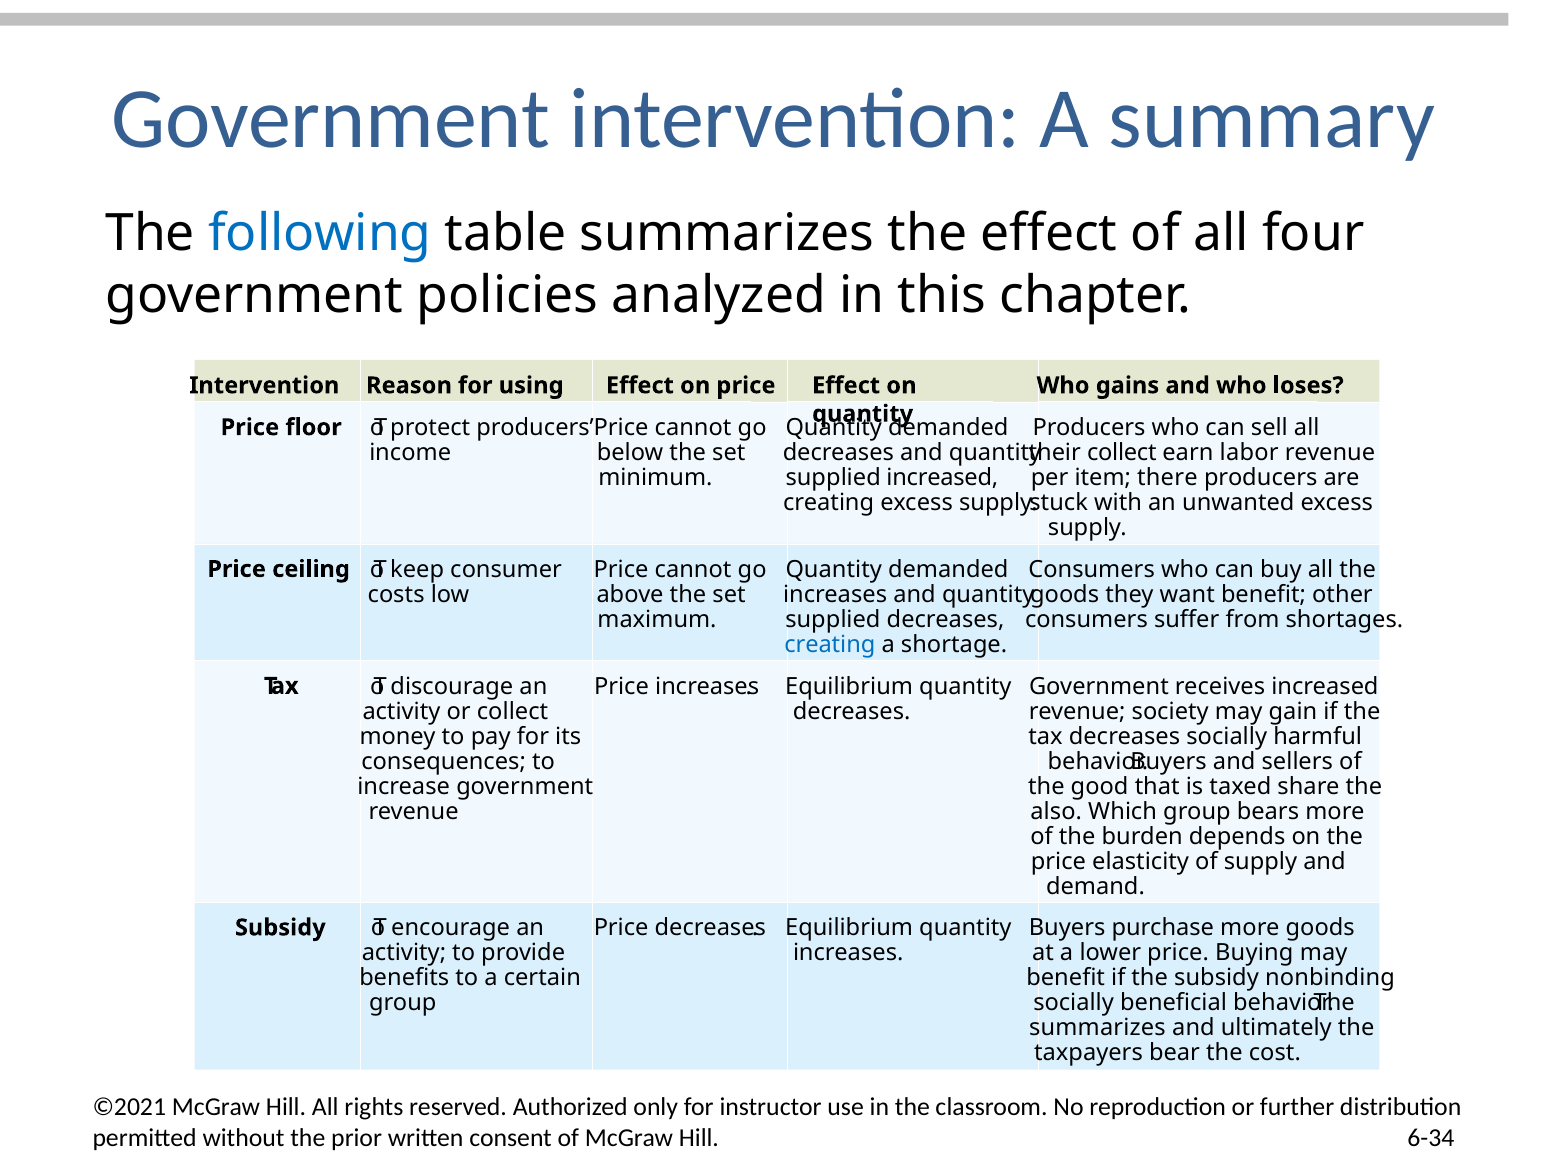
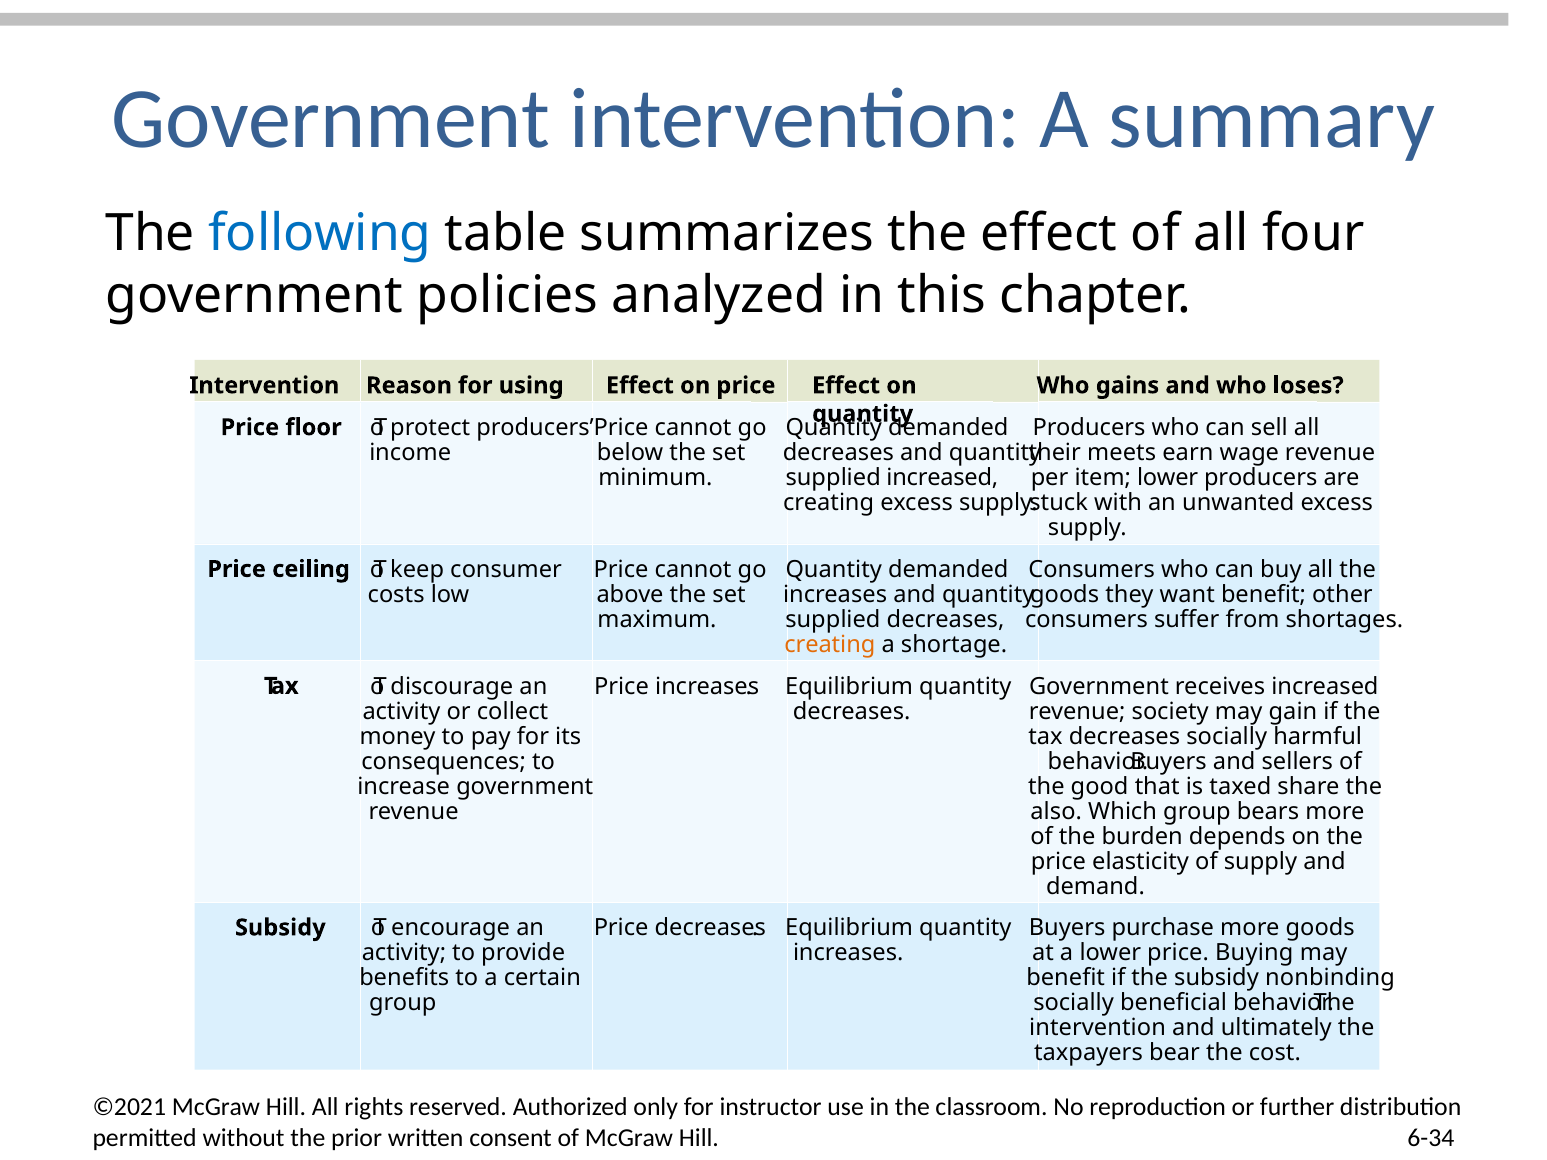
their collect: collect -> meets
labor: labor -> wage
item there: there -> lower
creating at (830, 645) colour: blue -> orange
summarizes at (1097, 1028): summarizes -> intervention
